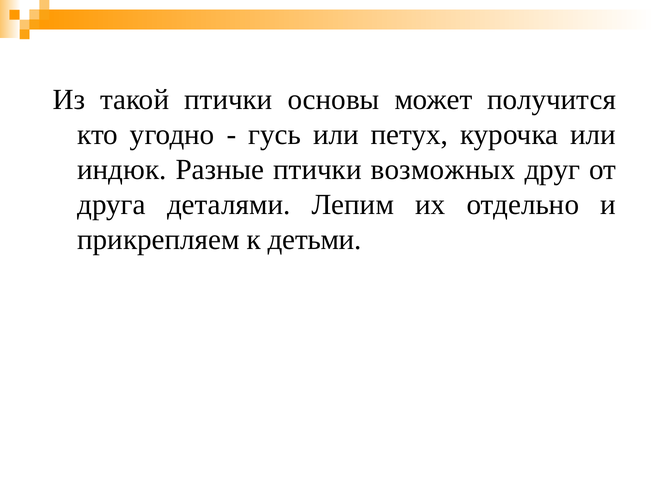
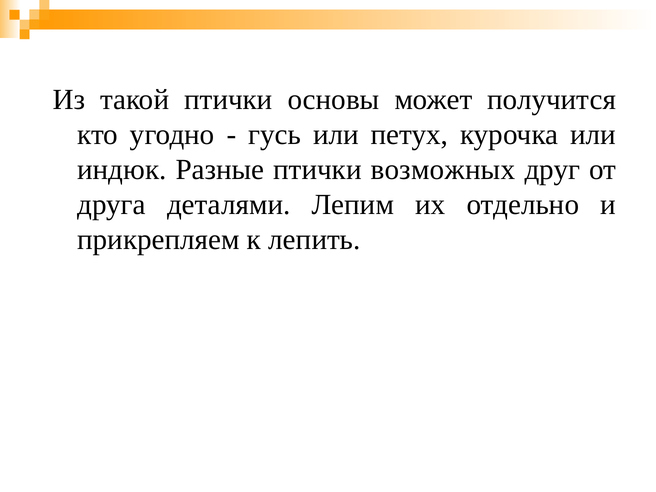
детьми: детьми -> лепить
